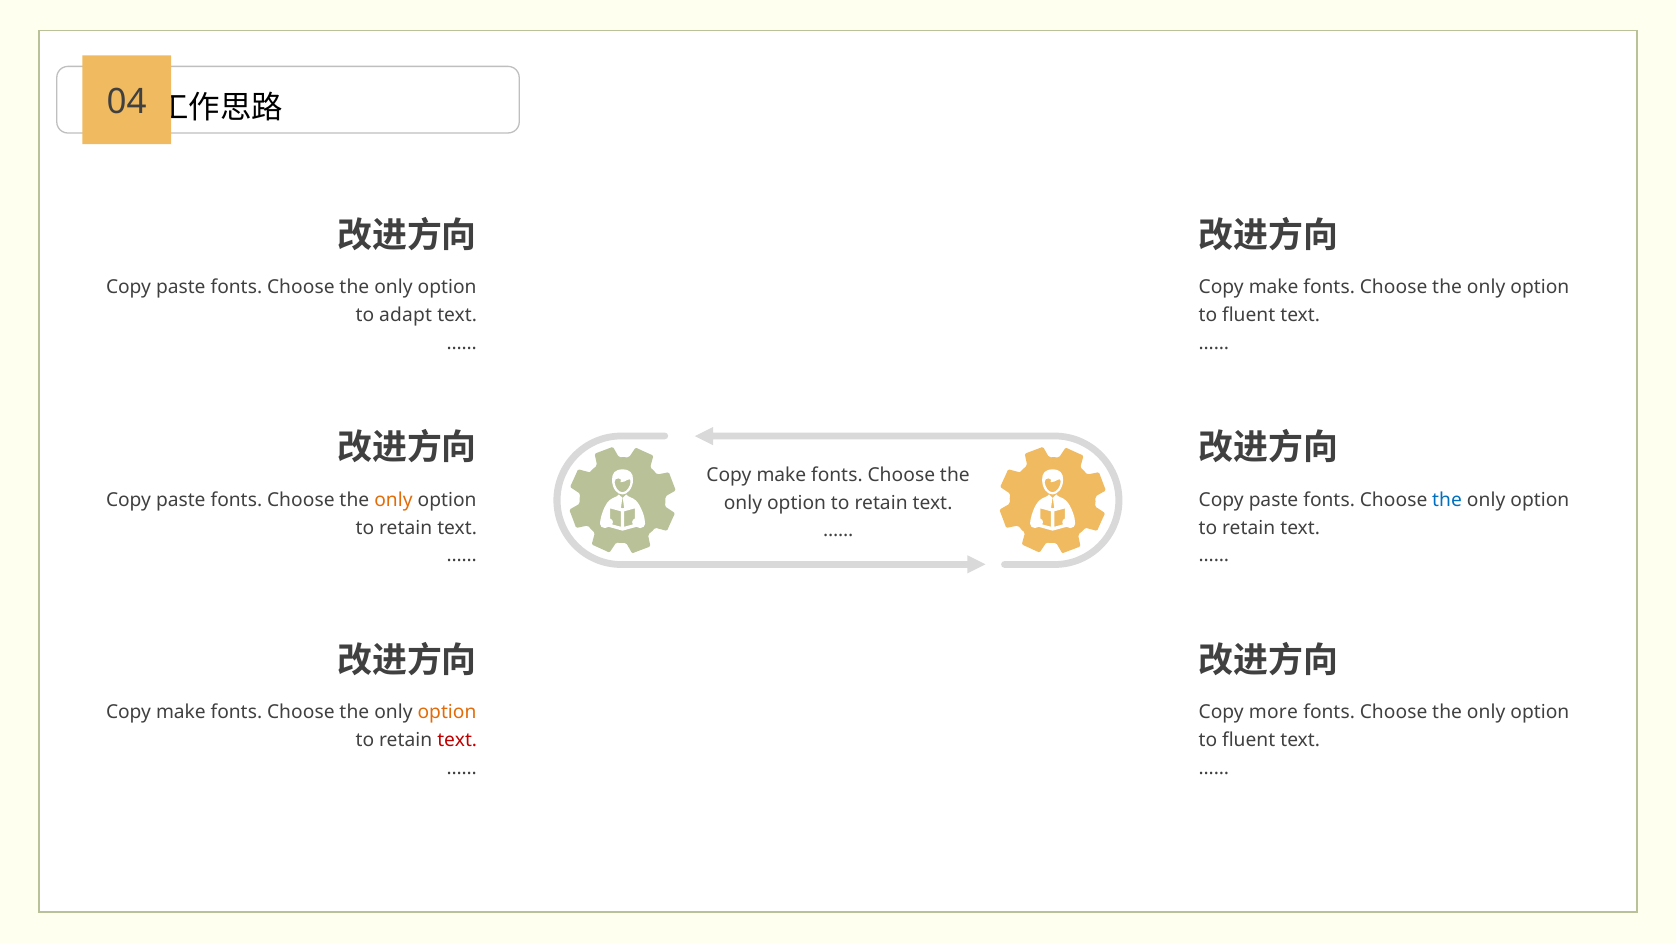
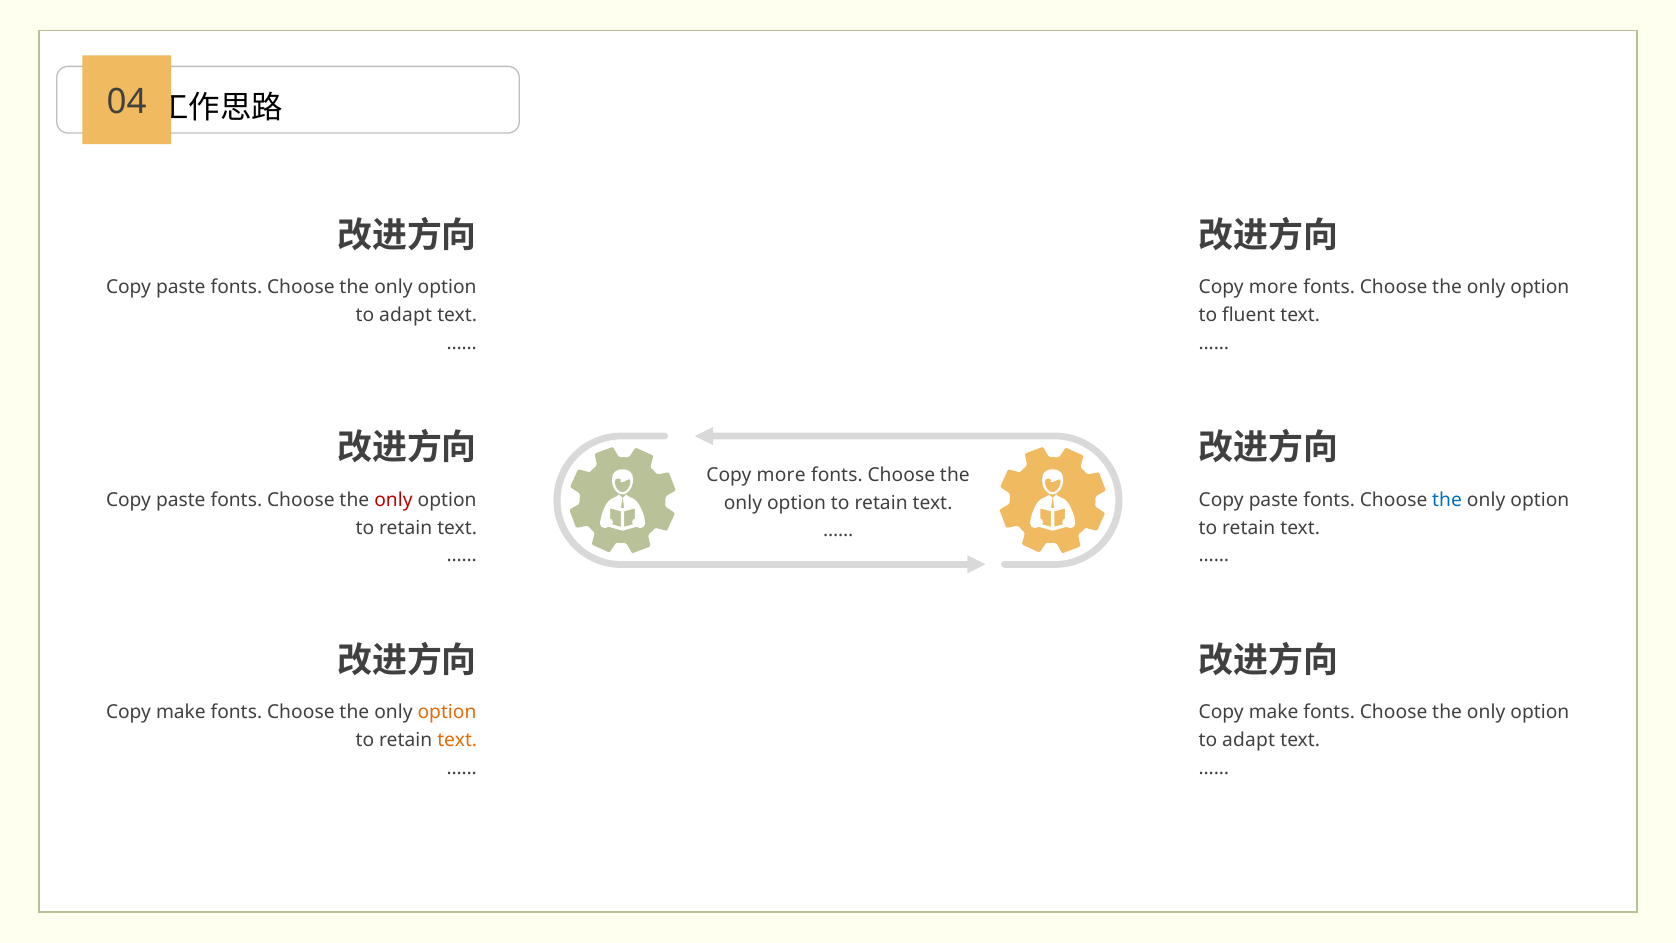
make at (1274, 288): make -> more
make at (781, 475): make -> more
only at (393, 500) colour: orange -> red
more at (1273, 712): more -> make
text at (457, 740) colour: red -> orange
fluent at (1249, 740): fluent -> adapt
